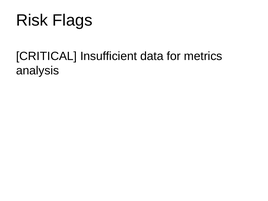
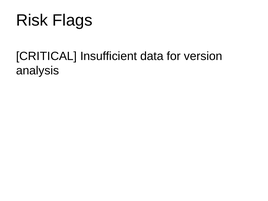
metrics: metrics -> version
